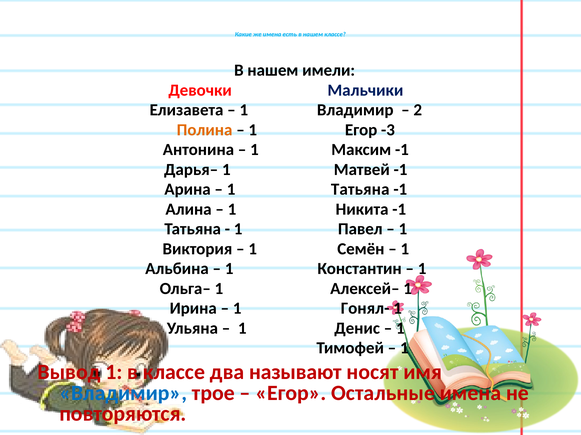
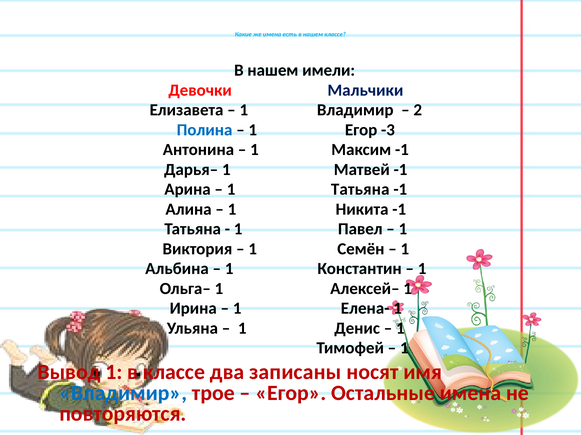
Полина colour: orange -> blue
Гонял-: Гонял- -> Елена-
называют: называют -> записаны
